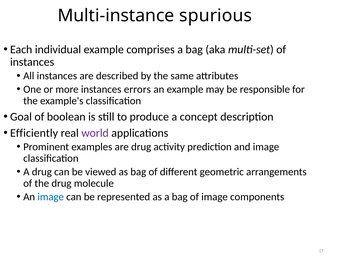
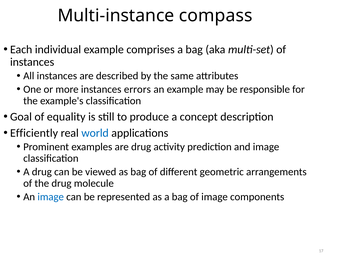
spurious: spurious -> compass
boolean: boolean -> equality
world colour: purple -> blue
